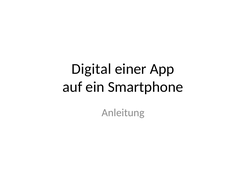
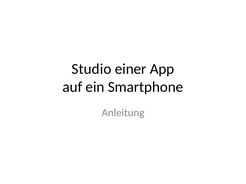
Digital: Digital -> Studio
